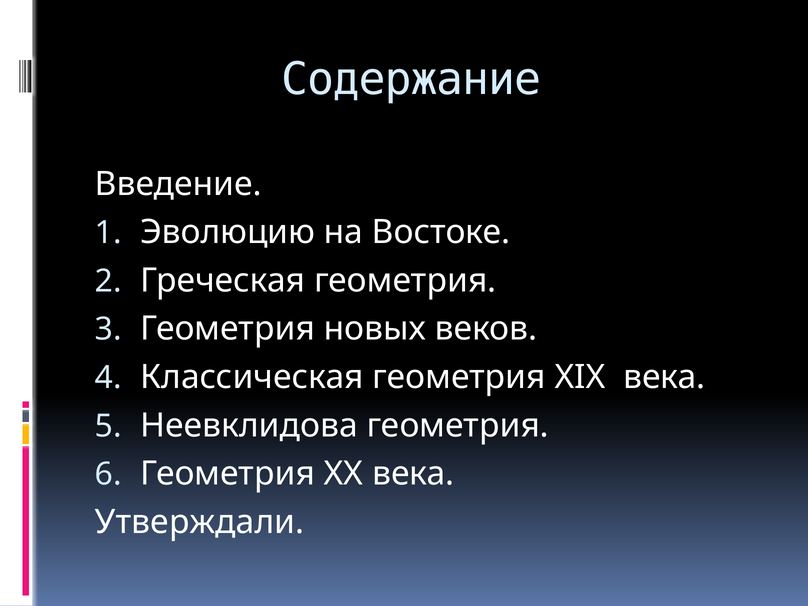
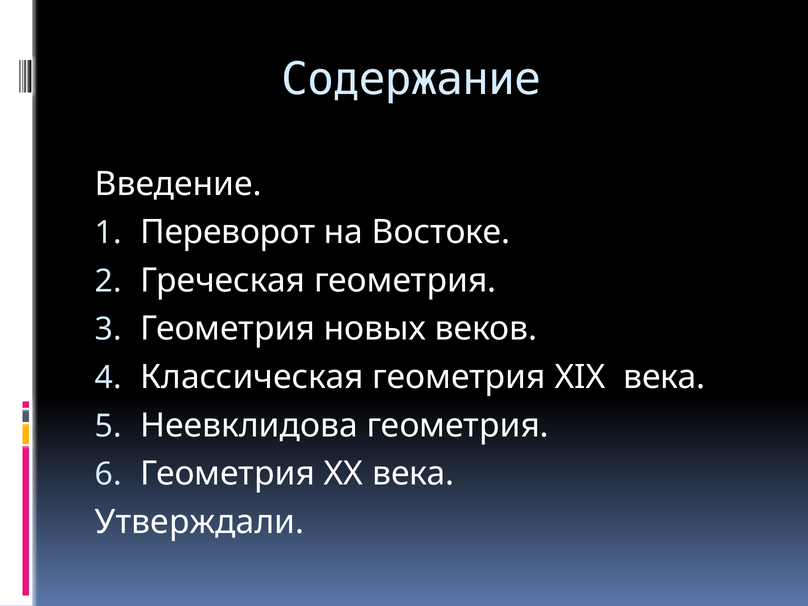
Эволюцию: Эволюцию -> Переворот
